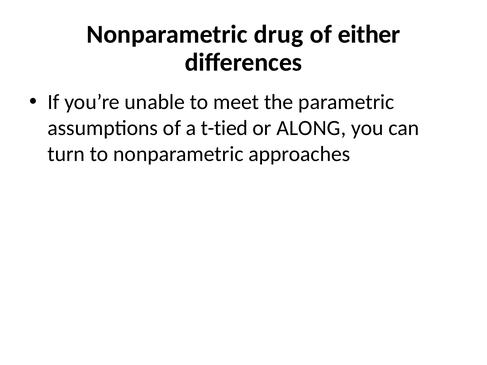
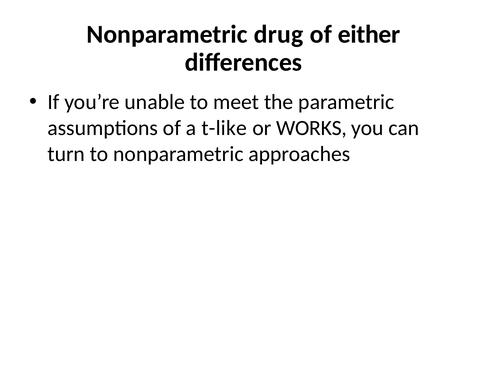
t-tied: t-tied -> t-like
ALONG: ALONG -> WORKS
